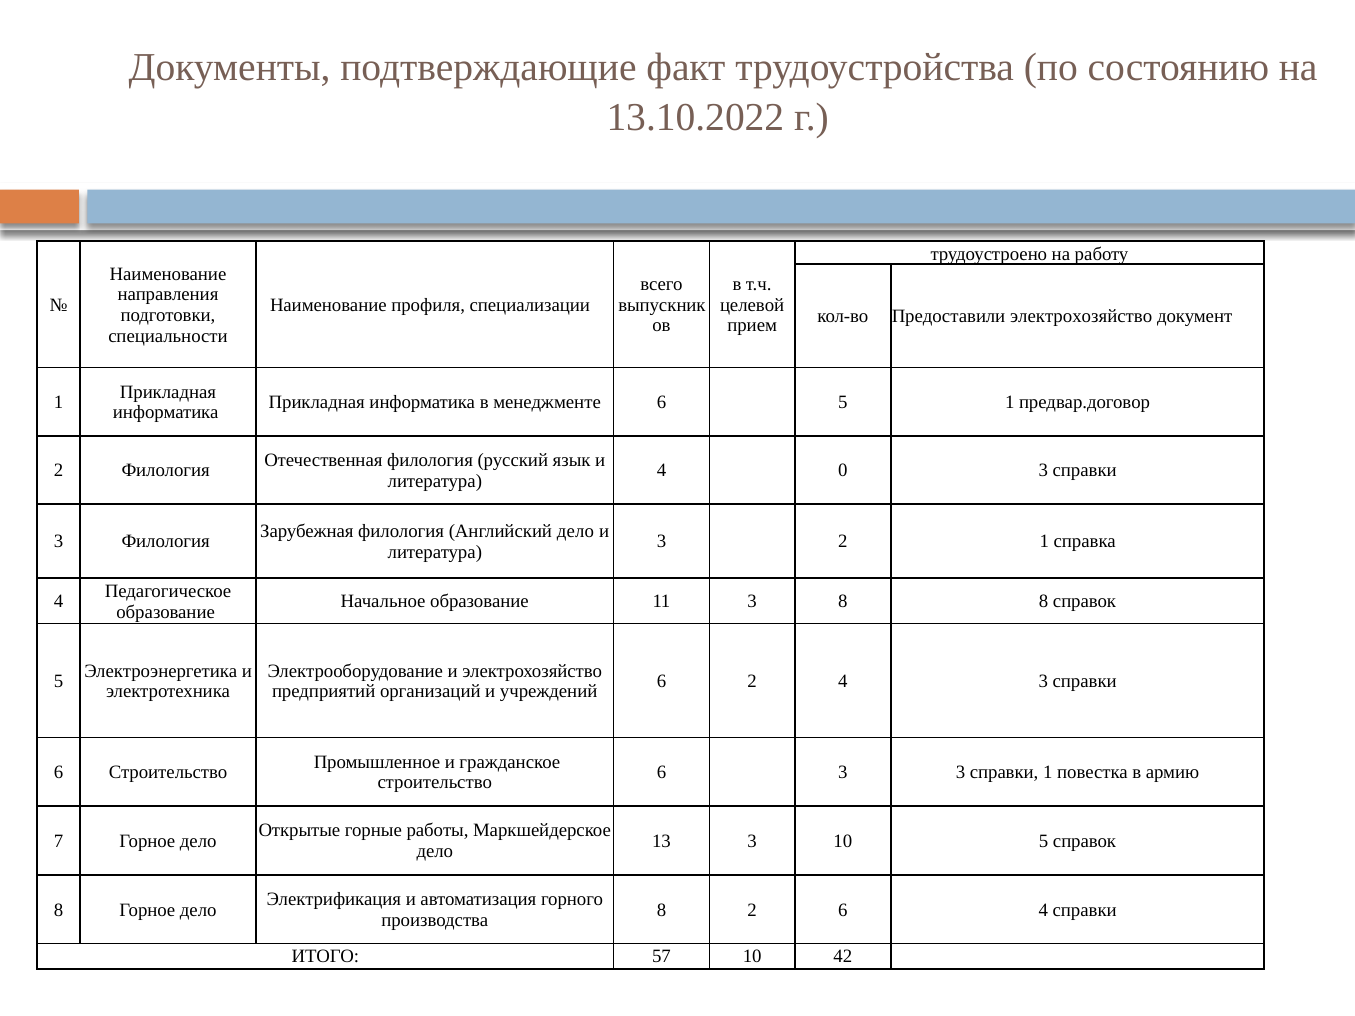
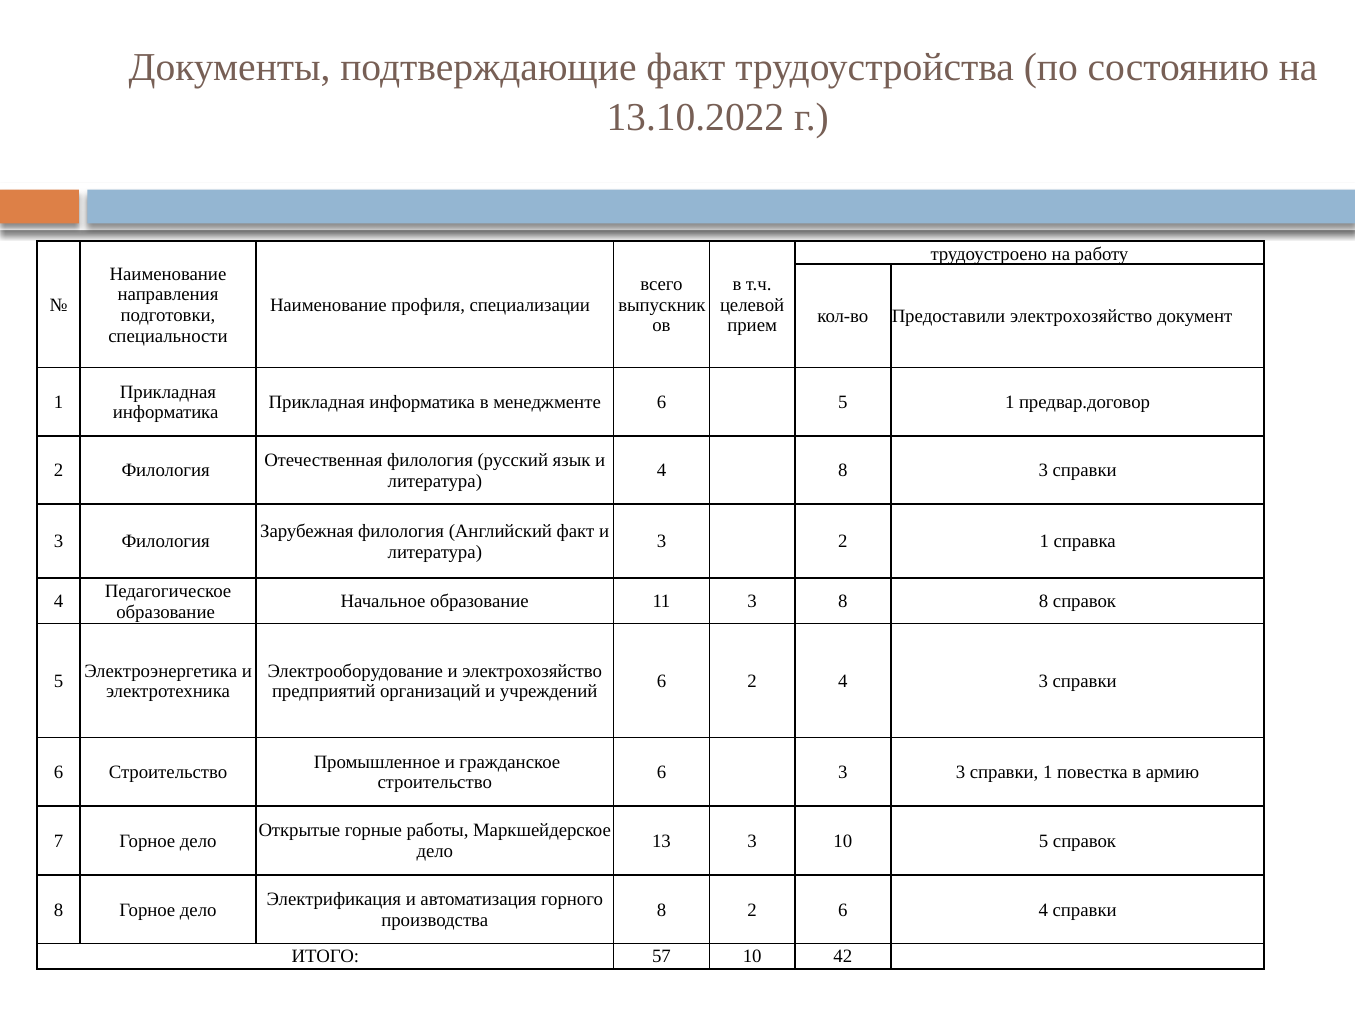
4 0: 0 -> 8
Английский дело: дело -> факт
